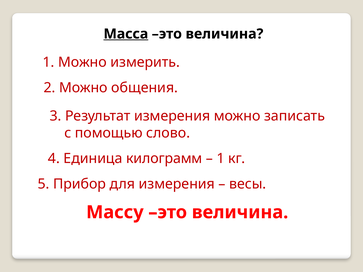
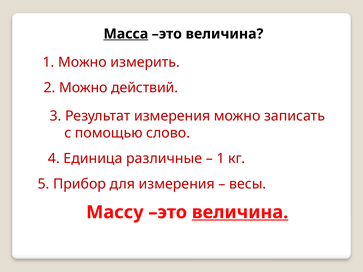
общения: общения -> действий
килограмм: килограмм -> различные
величина at (240, 212) underline: none -> present
